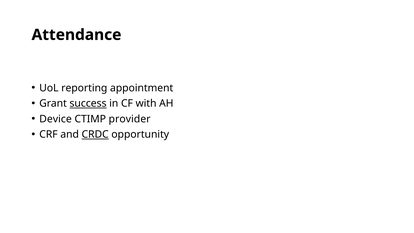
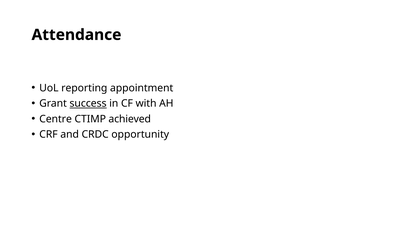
Device: Device -> Centre
provider: provider -> achieved
CRDC underline: present -> none
